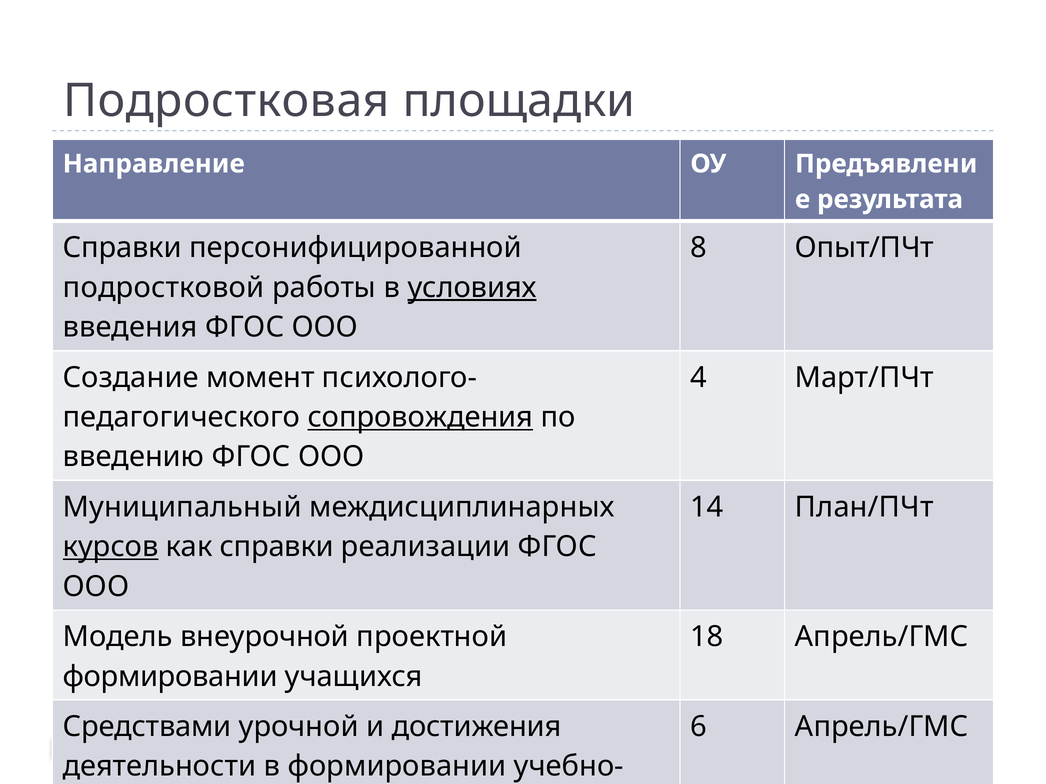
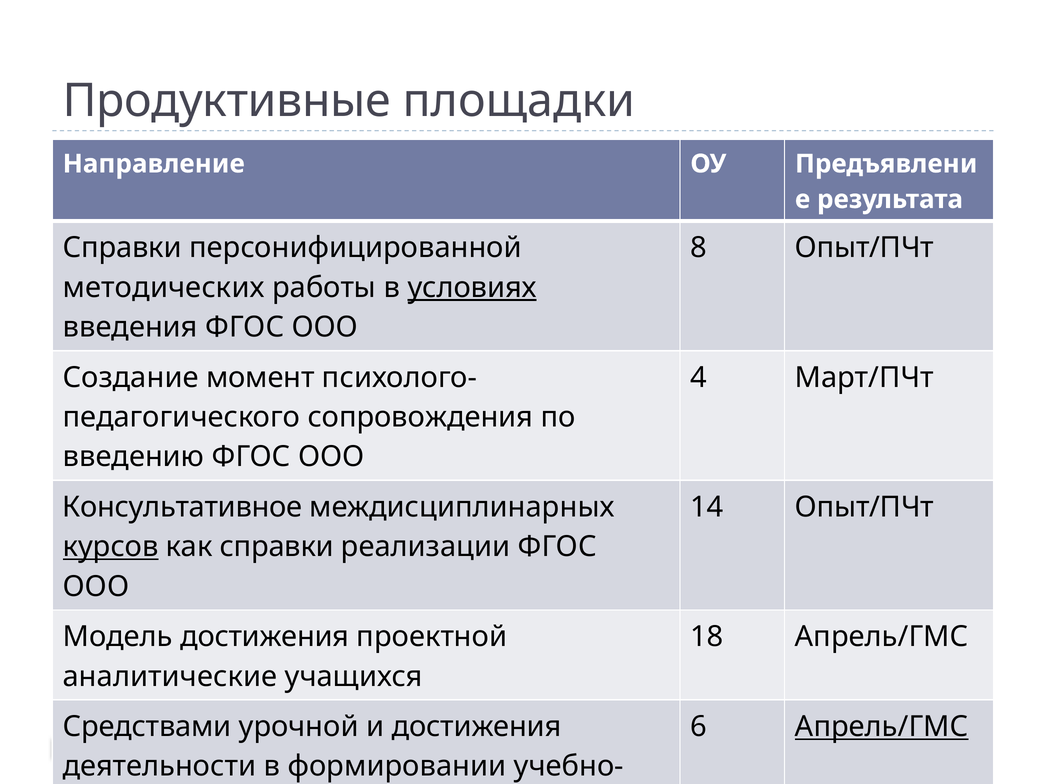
Подростковая at (226, 101): Подростковая -> Продуктивные
подростковой: подростковой -> методических
сопровождения underline: present -> none
Муниципальный: Муниципальный -> Консультативное
14 План/ПЧт: План/ПЧт -> Опыт/ПЧт
Модель внеурочной: внеурочной -> достижения
формировании at (170, 677): формировании -> аналитические
Апрель/ГМС at (882, 727) underline: none -> present
